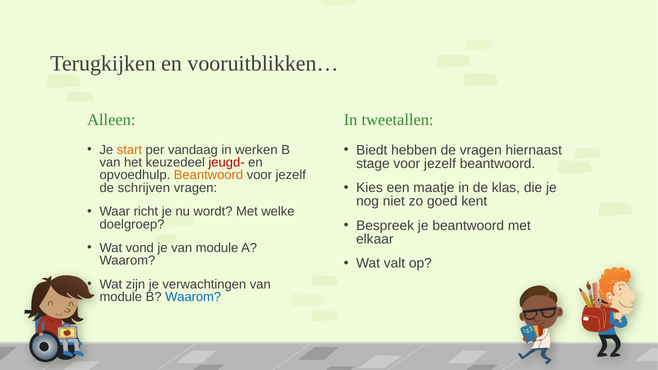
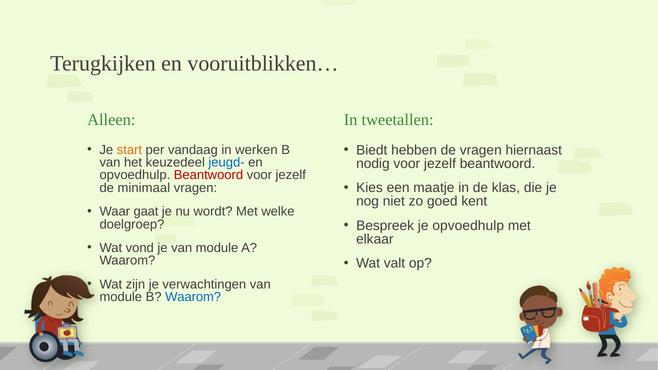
jeugd- colour: red -> blue
stage: stage -> nodig
Beantwoord at (208, 175) colour: orange -> red
schrijven: schrijven -> minimaal
richt: richt -> gaat
je beantwoord: beantwoord -> opvoedhulp
